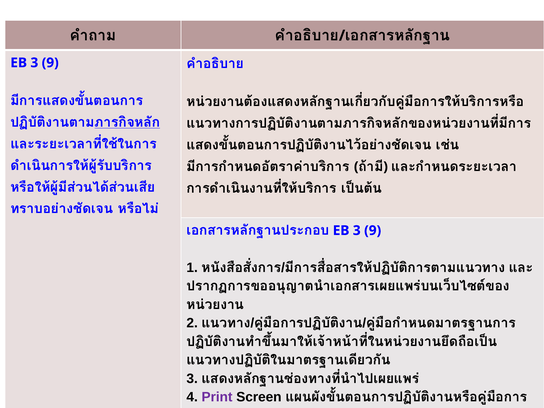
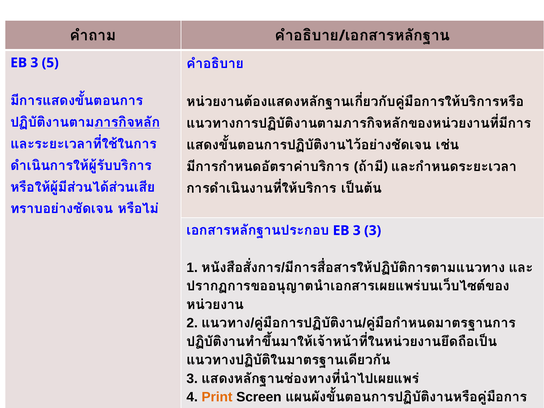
9 at (50, 63): 9 -> 5
9 at (373, 231): 9 -> 3
Print colour: purple -> orange
